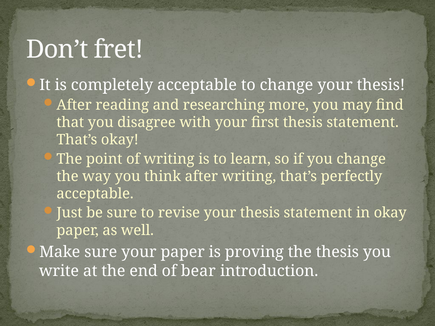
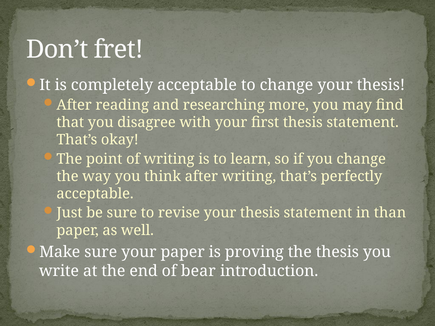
in okay: okay -> than
